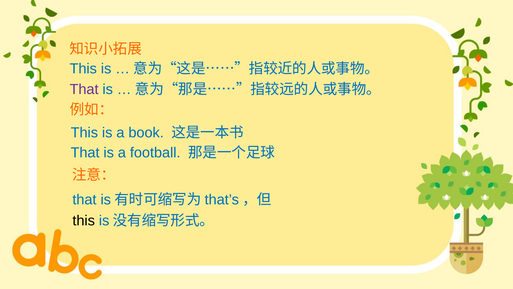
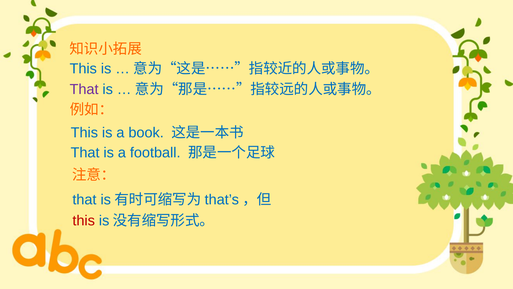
this at (84, 220) colour: black -> red
